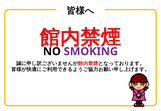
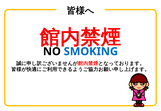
SMOKING colour: purple -> blue
